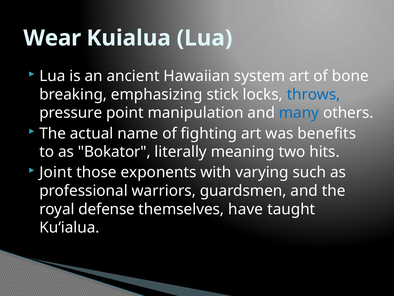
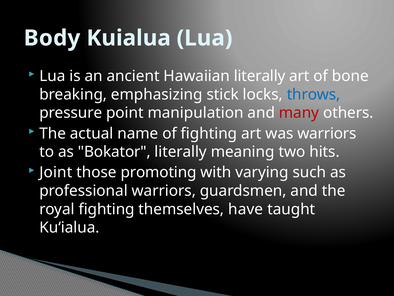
Wear: Wear -> Body
Hawaiian system: system -> literally
many colour: blue -> red
was benefits: benefits -> warriors
exponents: exponents -> promoting
royal defense: defense -> fighting
